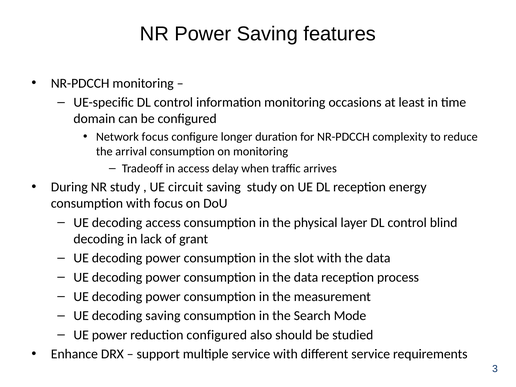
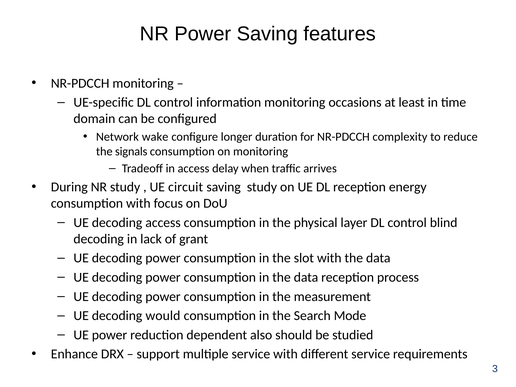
Network focus: focus -> wake
arrival: arrival -> signals
decoding saving: saving -> would
reduction configured: configured -> dependent
